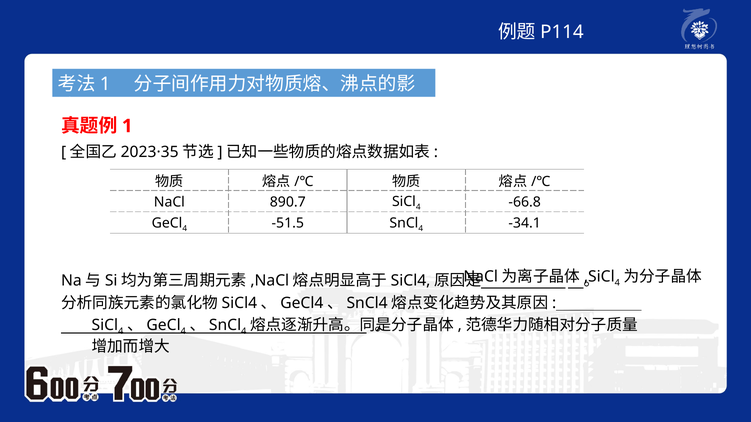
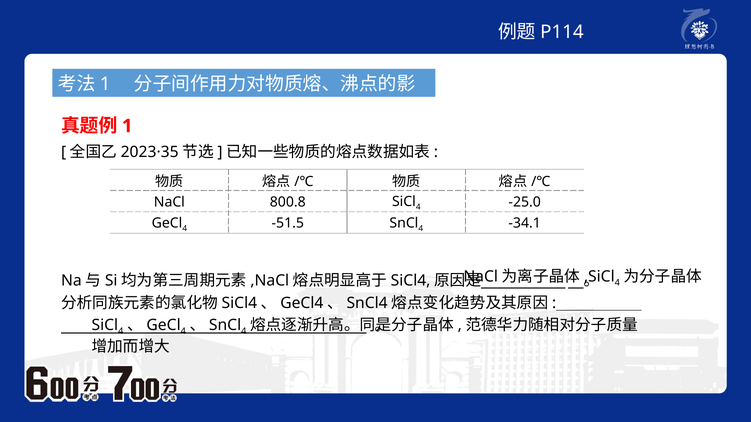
890.7: 890.7 -> 800.8
-66.8: -66.8 -> -25.0
